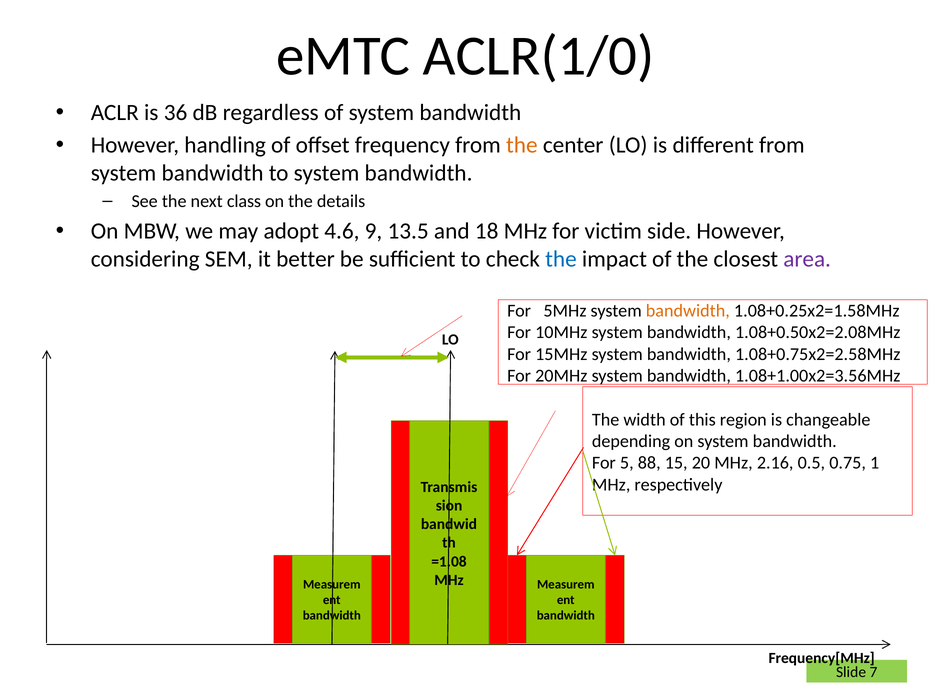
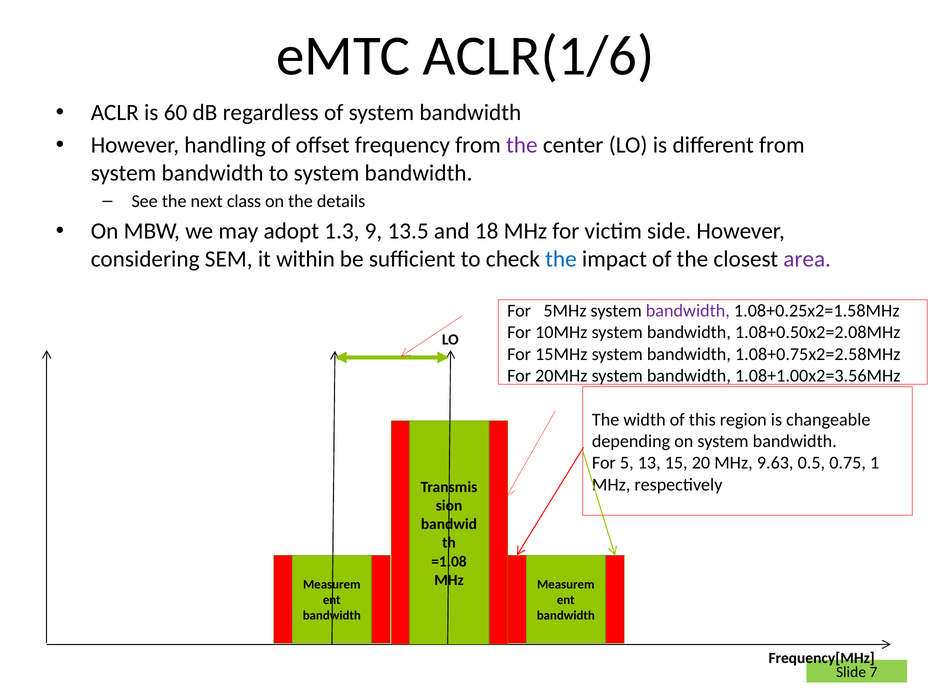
ACLR(1/0: ACLR(1/0 -> ACLR(1/6
36: 36 -> 60
the at (522, 145) colour: orange -> purple
4.6: 4.6 -> 1.3
better: better -> within
bandwidth at (688, 311) colour: orange -> purple
88: 88 -> 13
2.16: 2.16 -> 9.63
